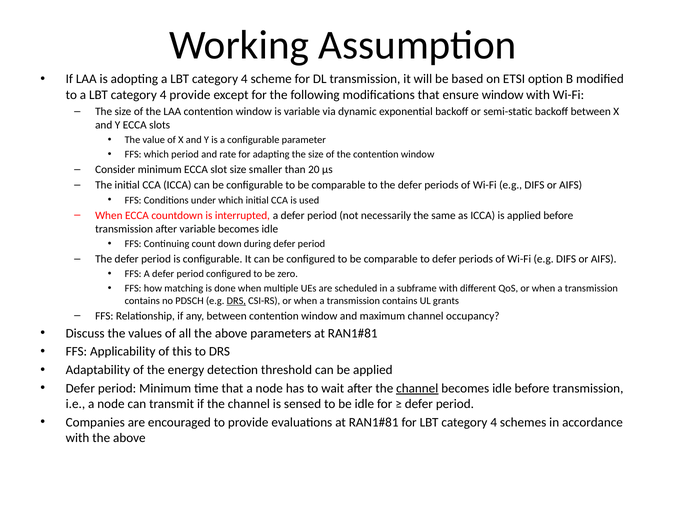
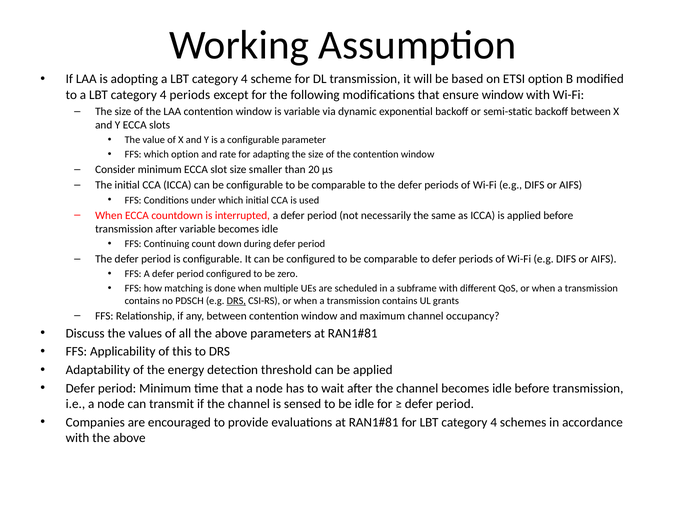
4 provide: provide -> periods
which period: period -> option
channel at (417, 389) underline: present -> none
